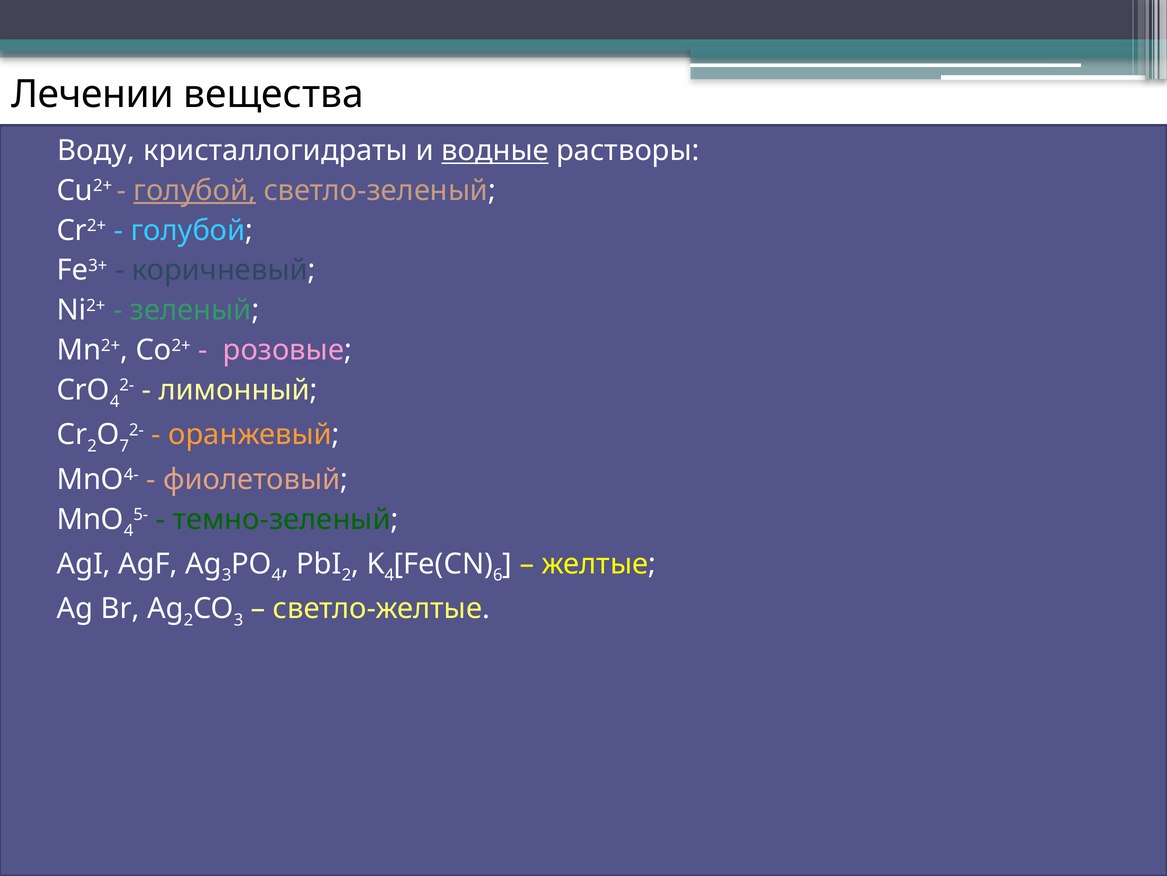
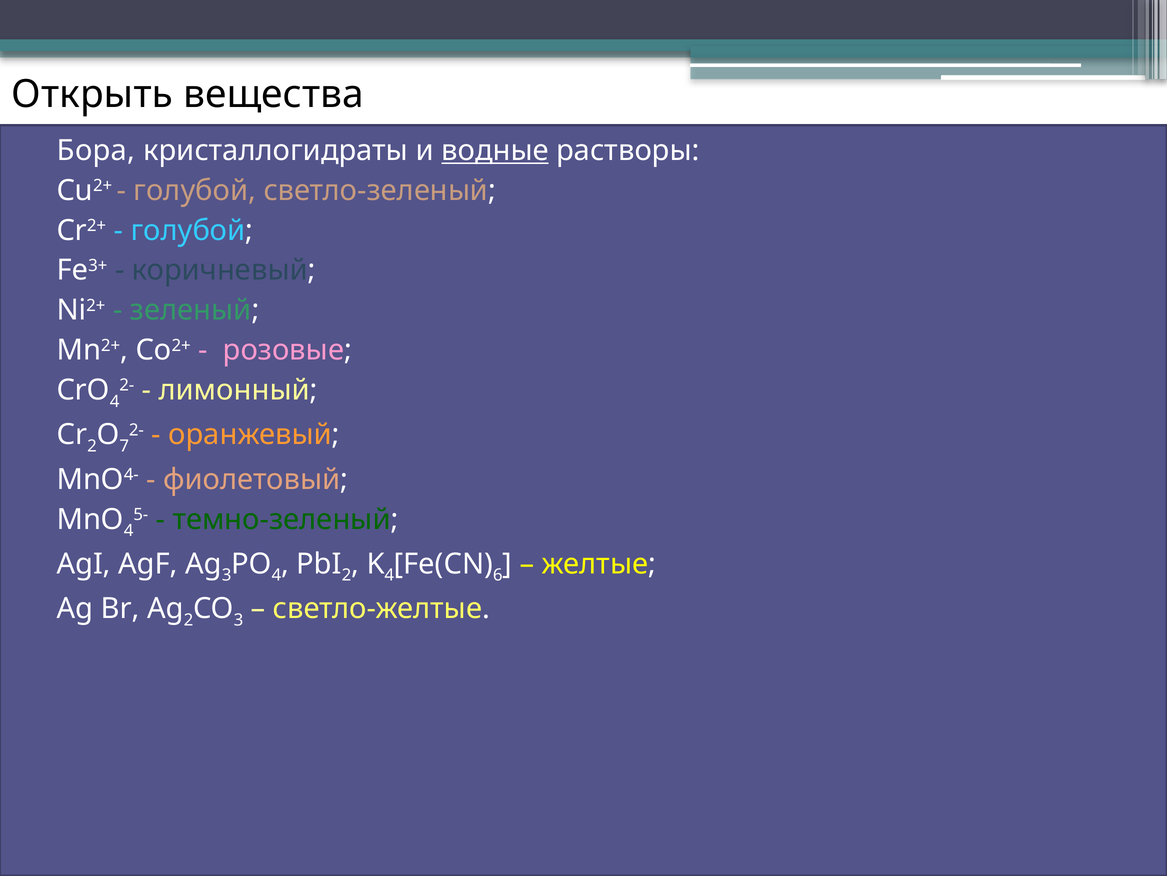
Лечении: Лечении -> Открыть
Воду: Воду -> Бора
голубой at (195, 190) underline: present -> none
